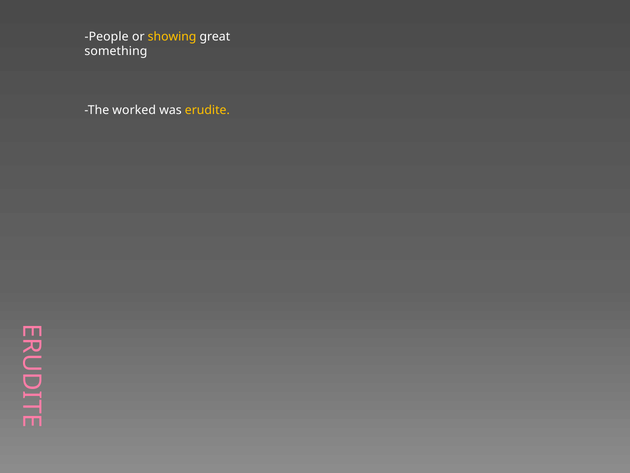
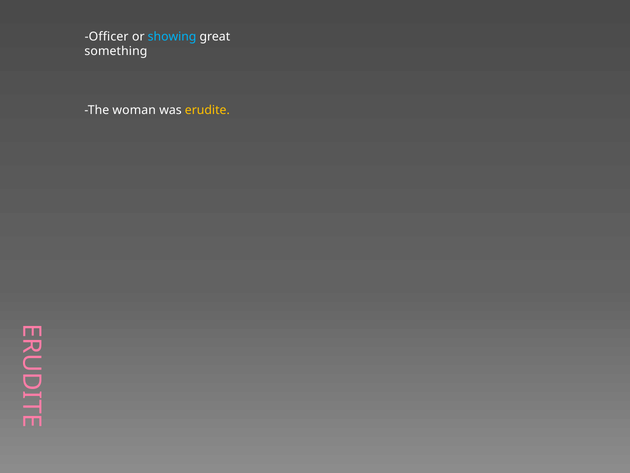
People: People -> Officer
showing colour: yellow -> light blue
worked: worked -> woman
